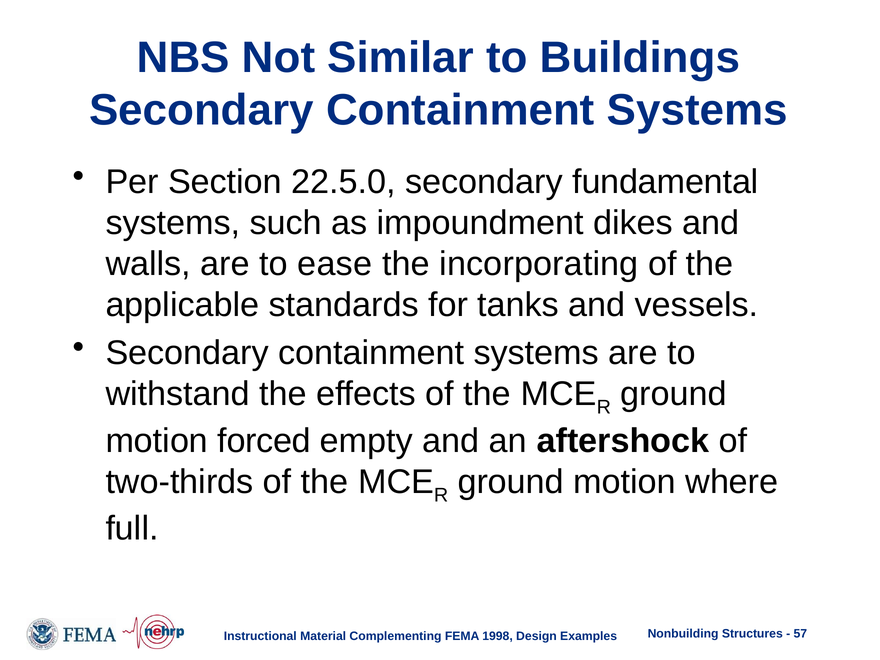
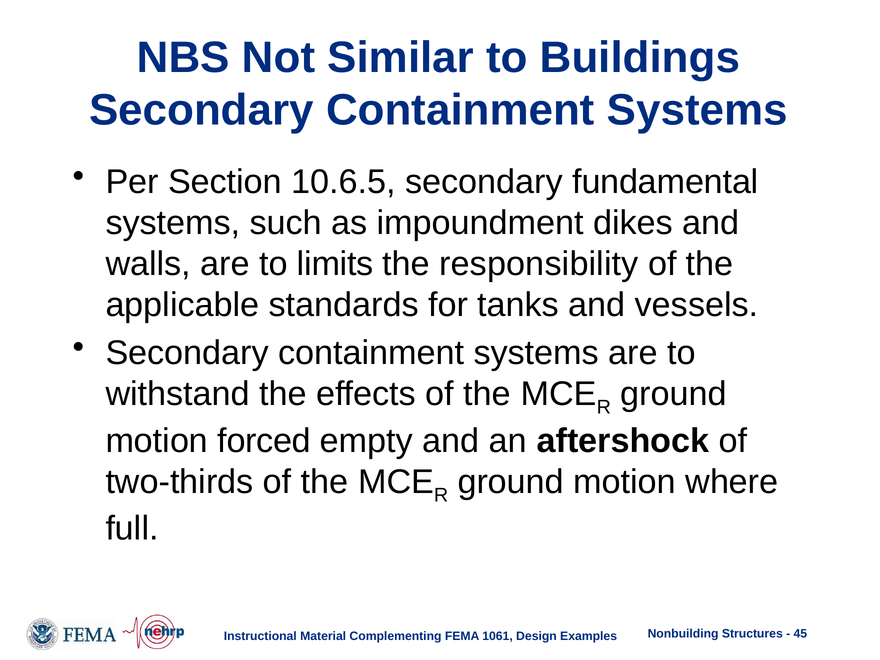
22.5.0: 22.5.0 -> 10.6.5
ease: ease -> limits
incorporating: incorporating -> responsibility
1998: 1998 -> 1061
57: 57 -> 45
